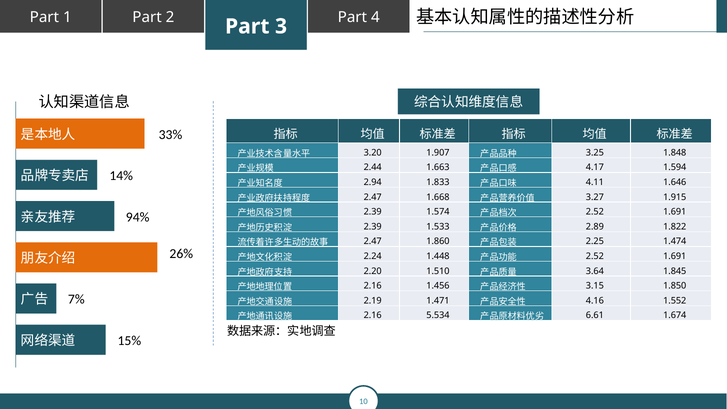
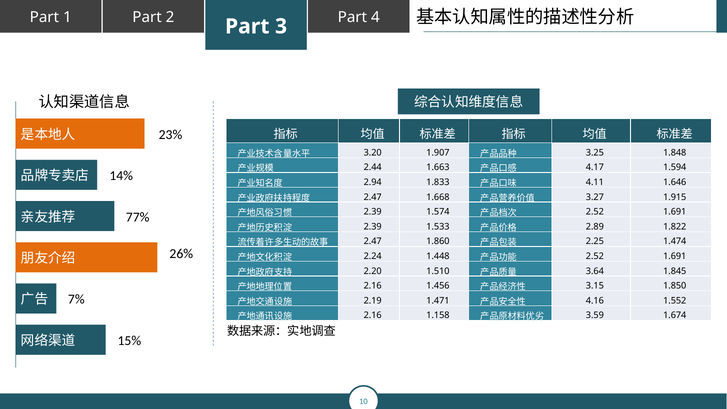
33%: 33% -> 23%
94%: 94% -> 77%
5.534: 5.534 -> 1.158
6.61: 6.61 -> 3.59
